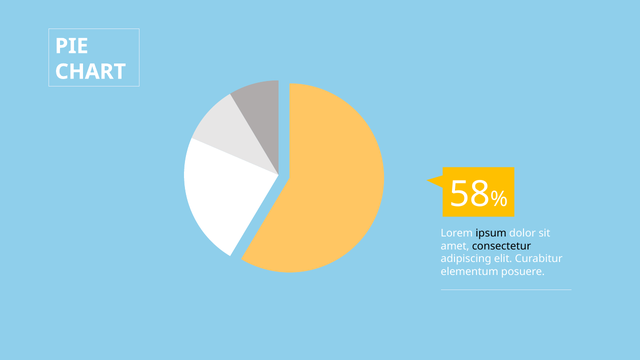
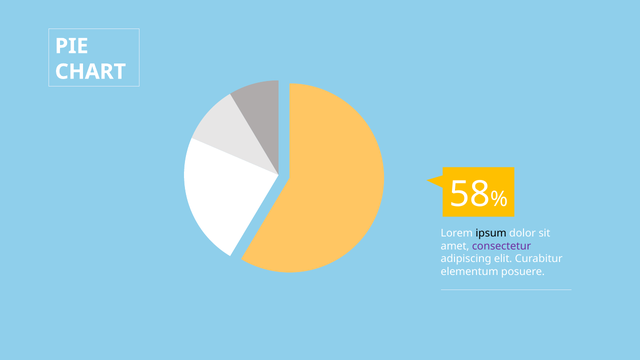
consectetur colour: black -> purple
